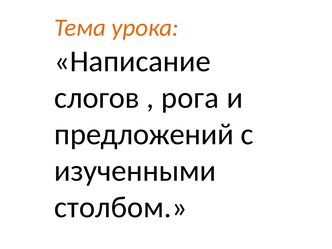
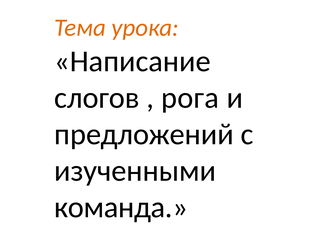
столбом: столбом -> команда
